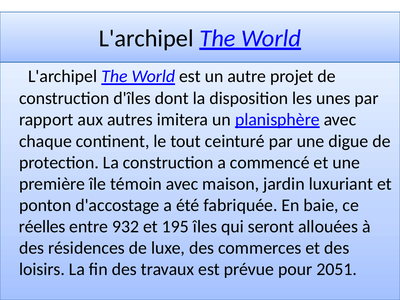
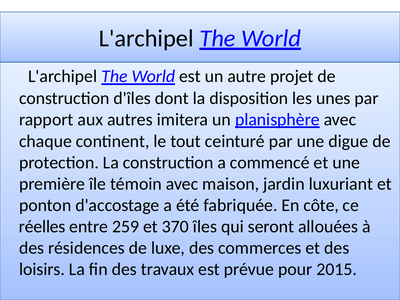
baie: baie -> côte
932: 932 -> 259
195: 195 -> 370
2051: 2051 -> 2015
